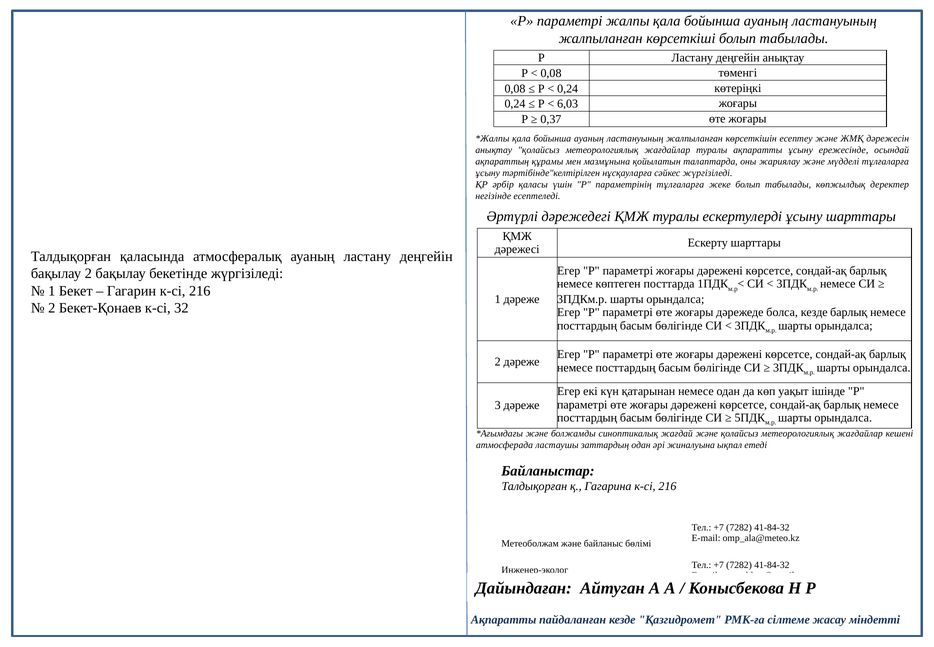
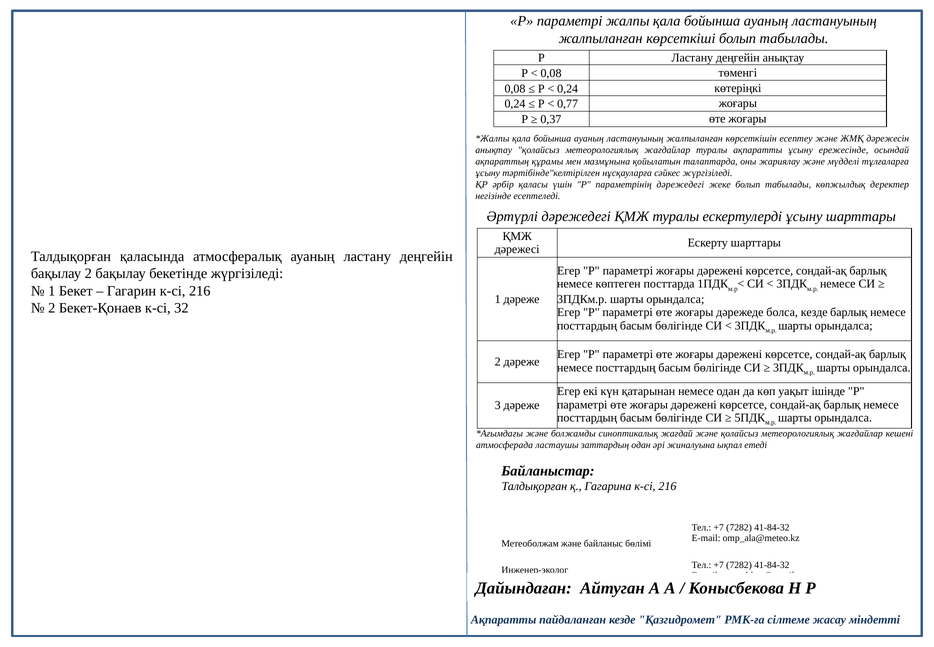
6,03: 6,03 -> 0,77
параметрінің тұлғаларға: тұлғаларға -> дәрежедегі
